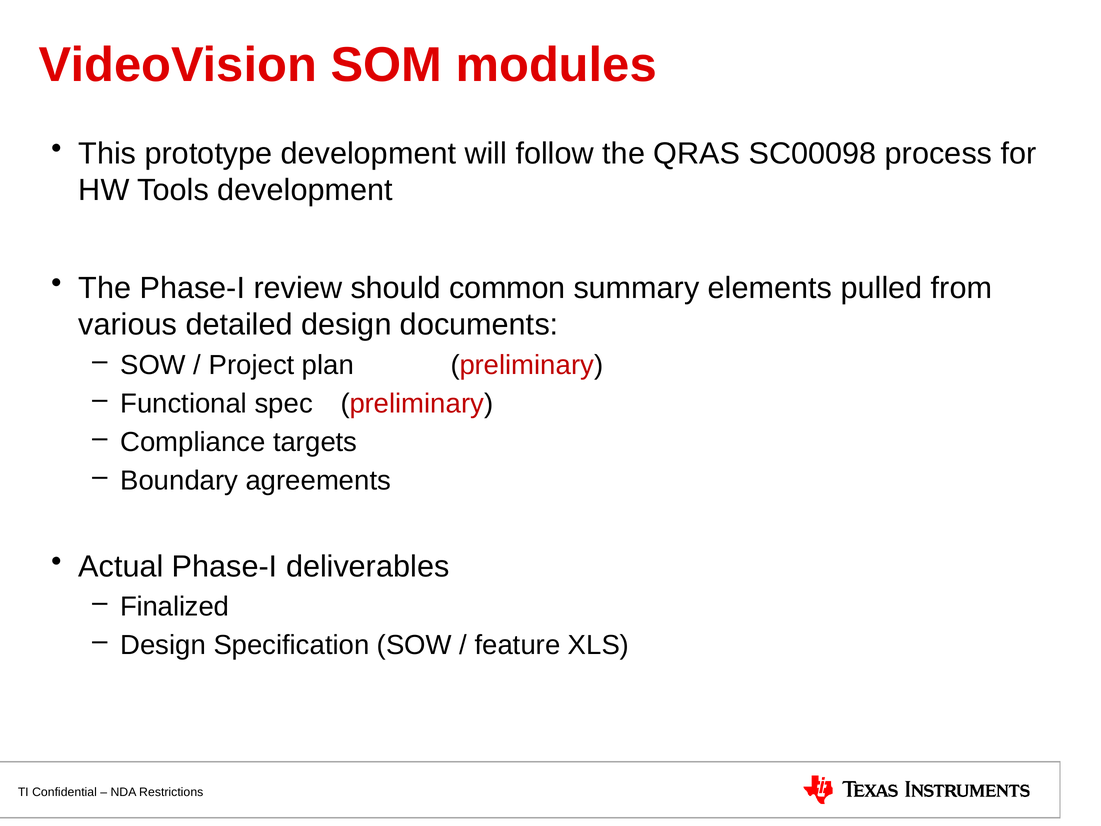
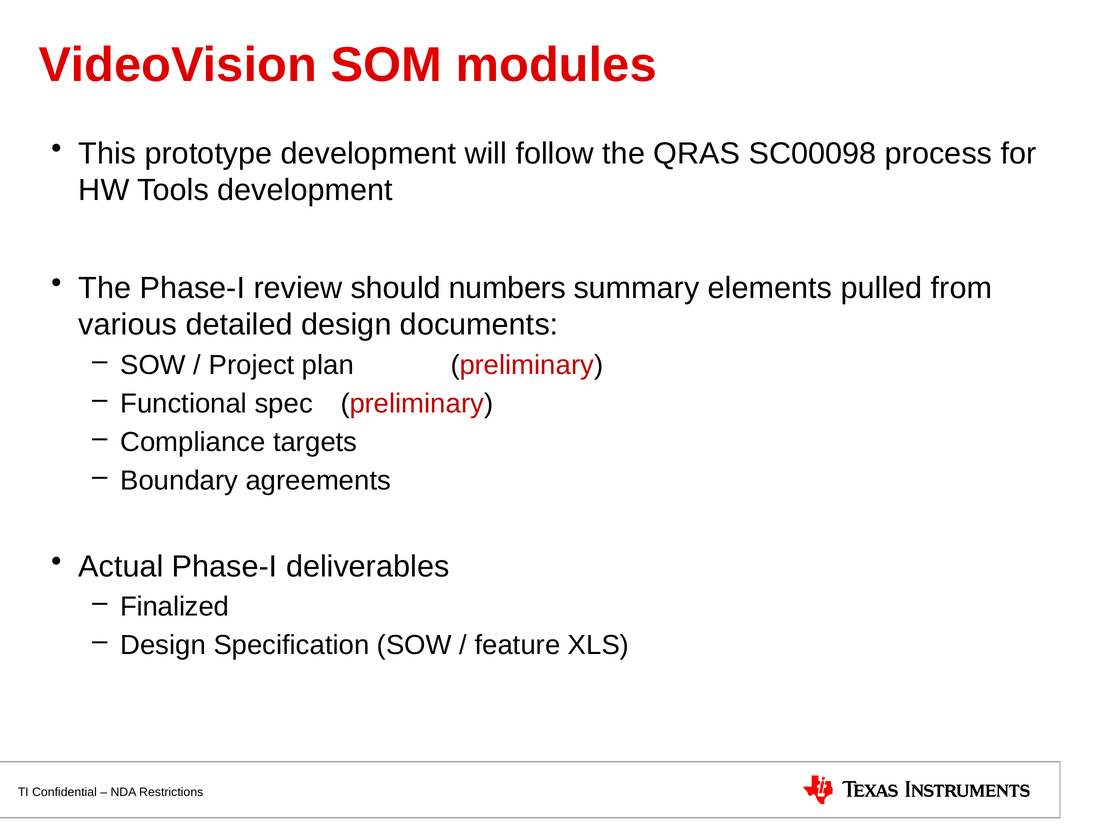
common: common -> numbers
